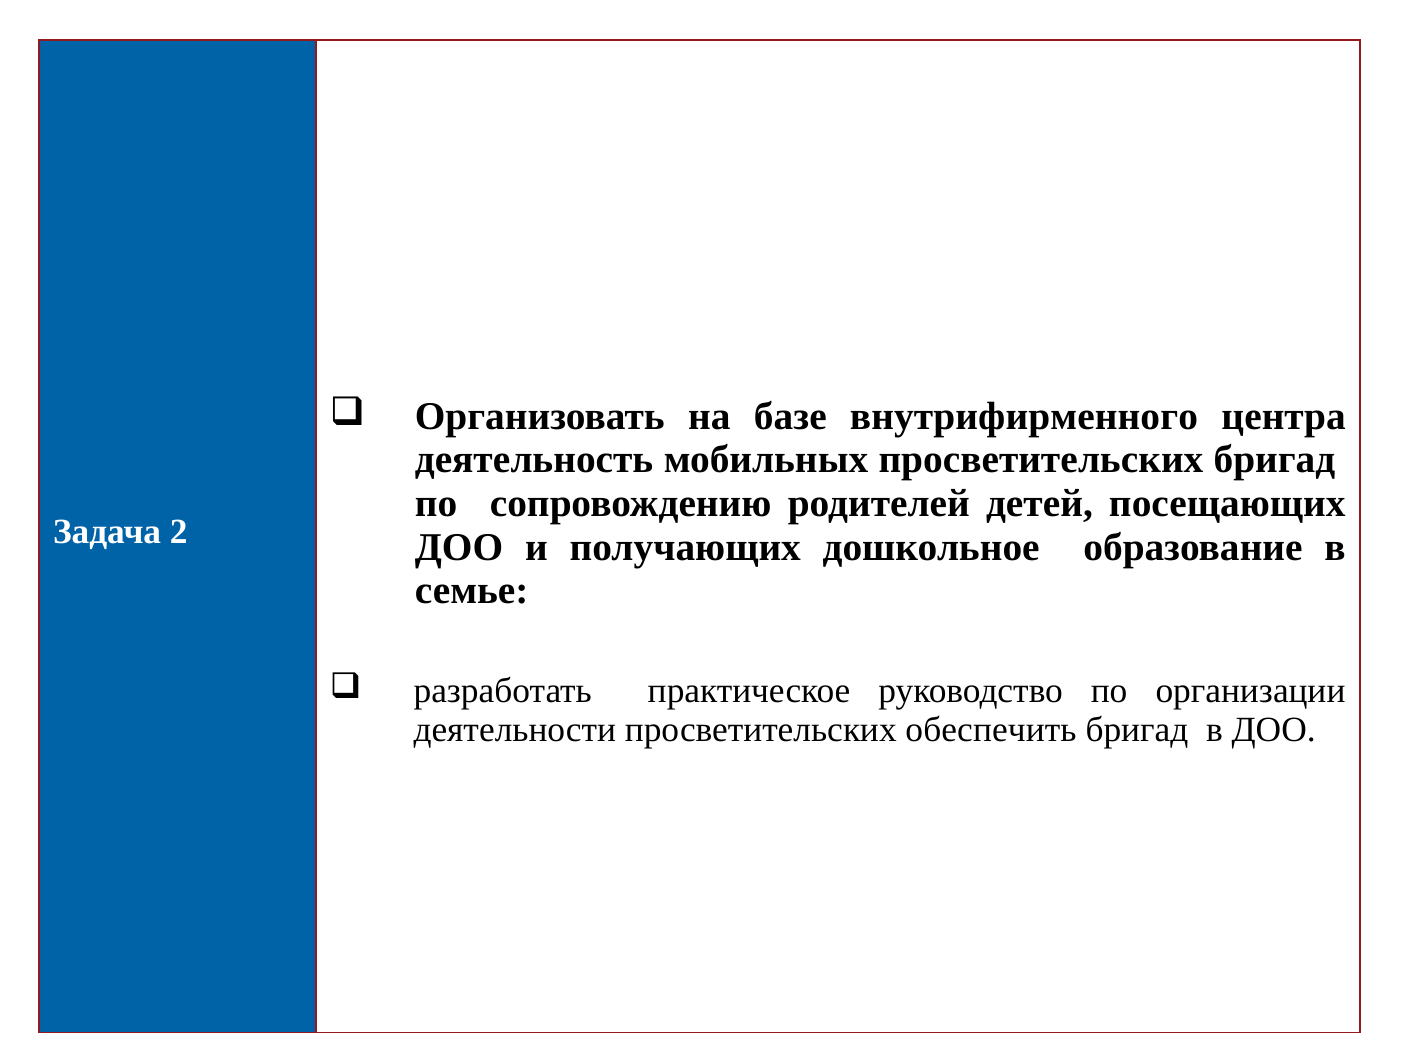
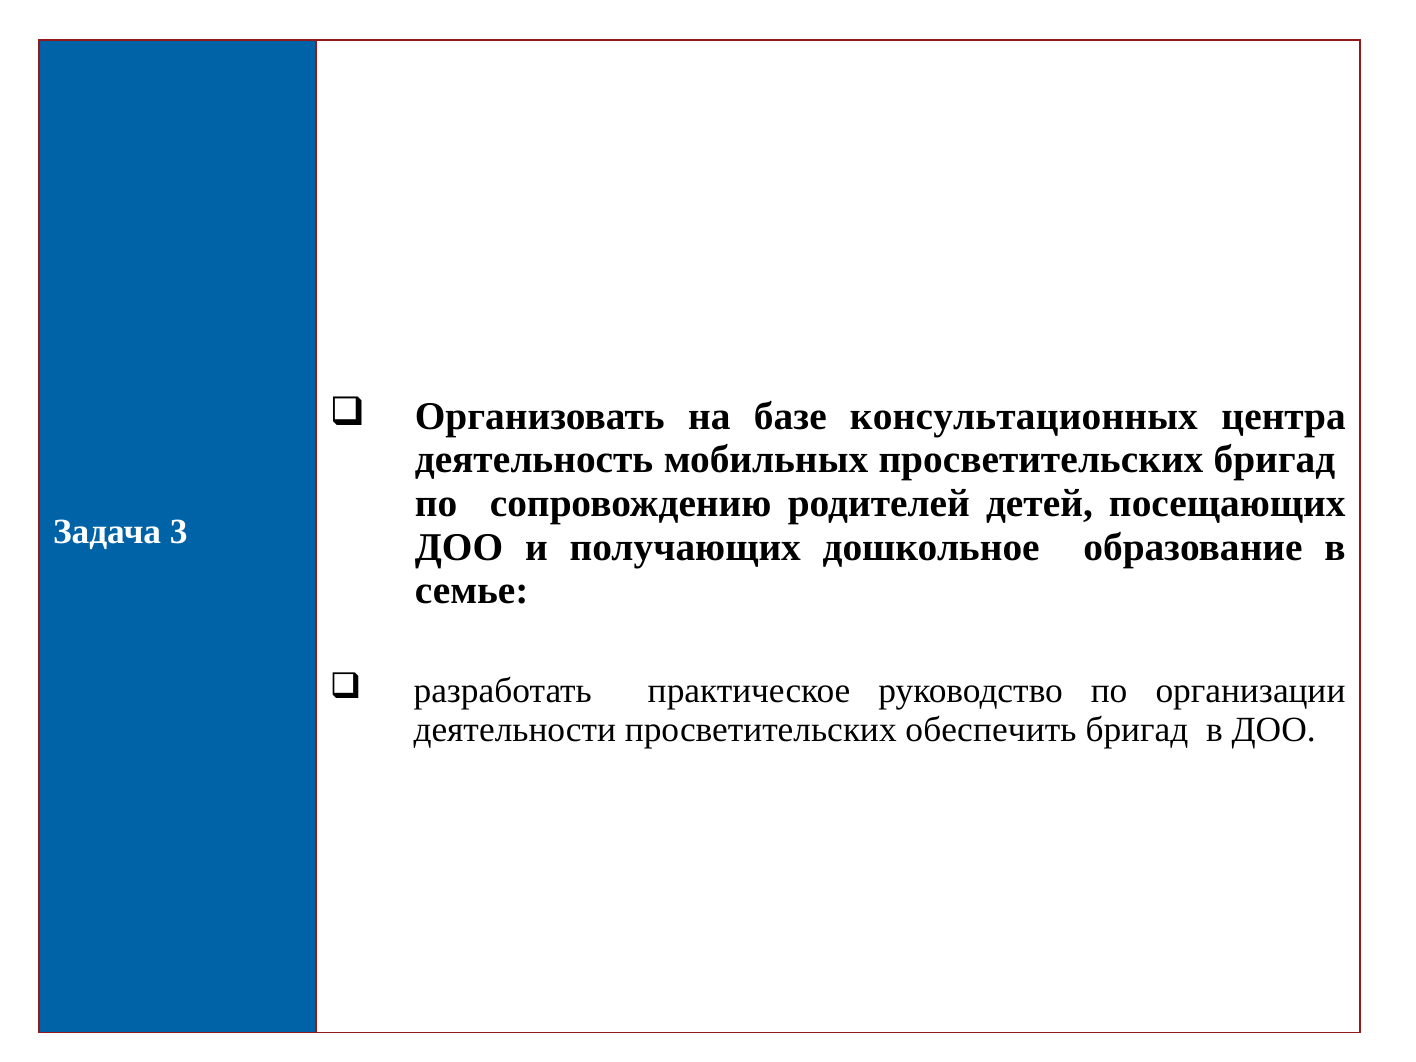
внутрифирменного: внутрифирменного -> консультационных
2: 2 -> 3
